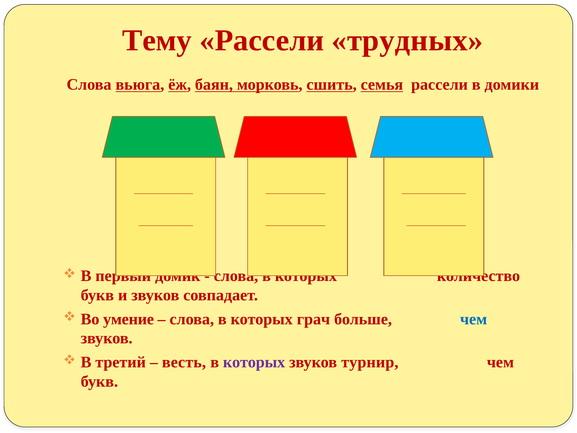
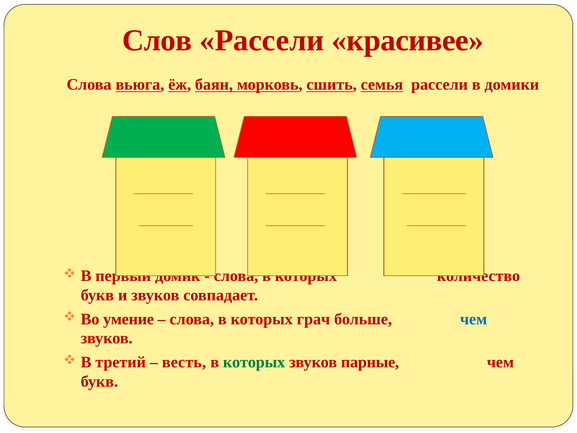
Тему: Тему -> Слов
трудных: трудных -> красивее
которых at (254, 362) colour: purple -> green
турнир: турнир -> парные
